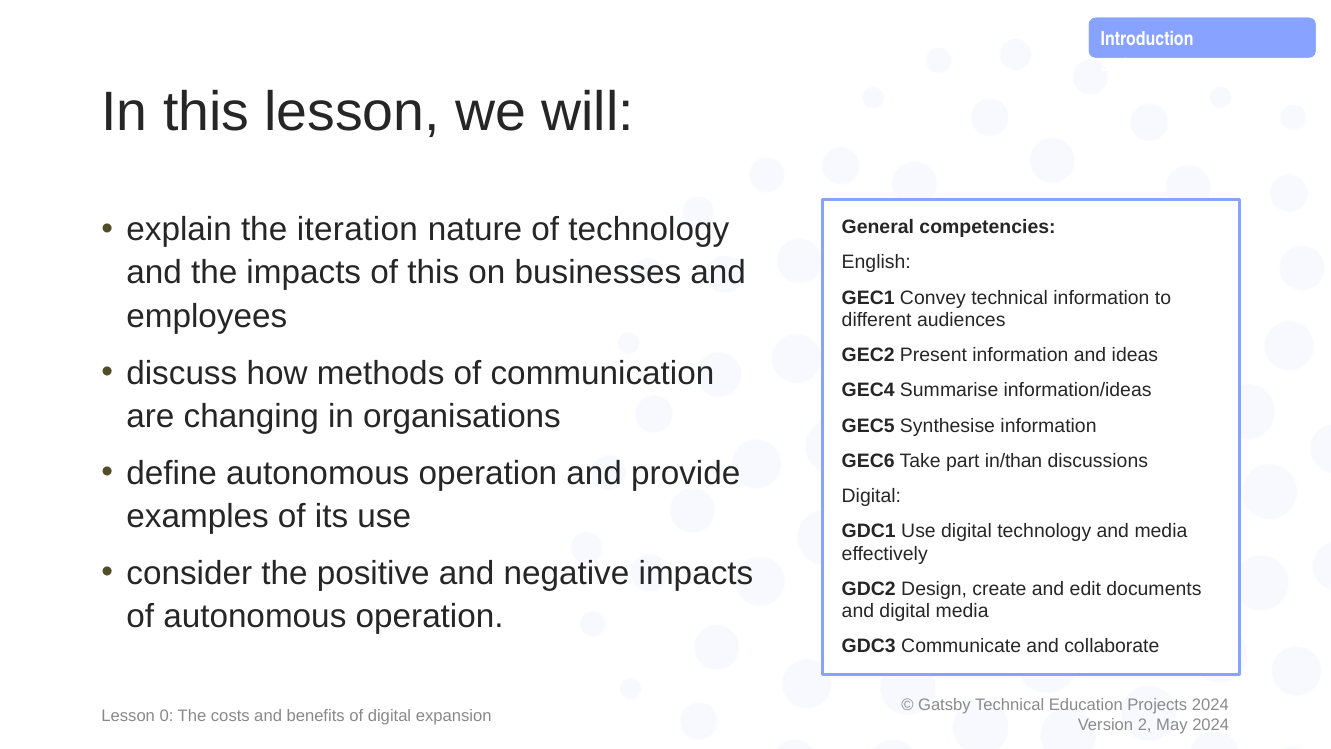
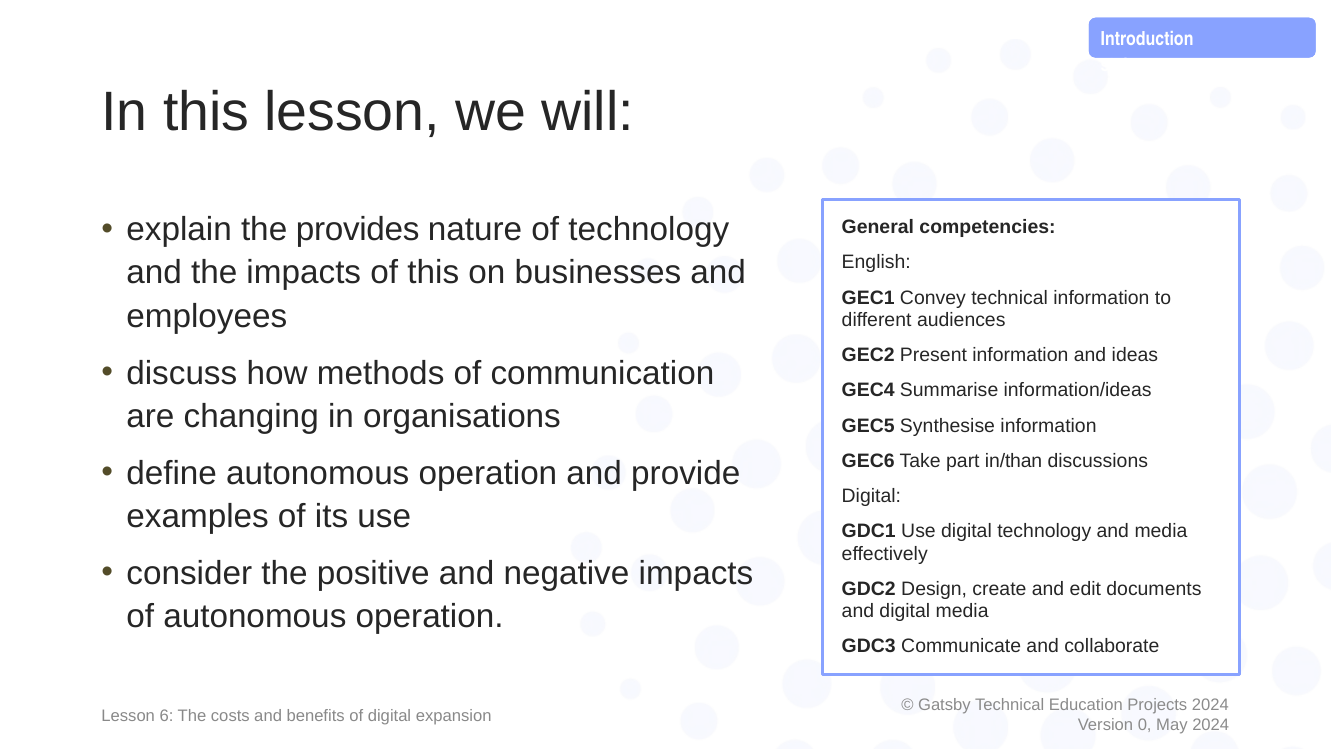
iteration: iteration -> provides
0: 0 -> 6
2: 2 -> 0
